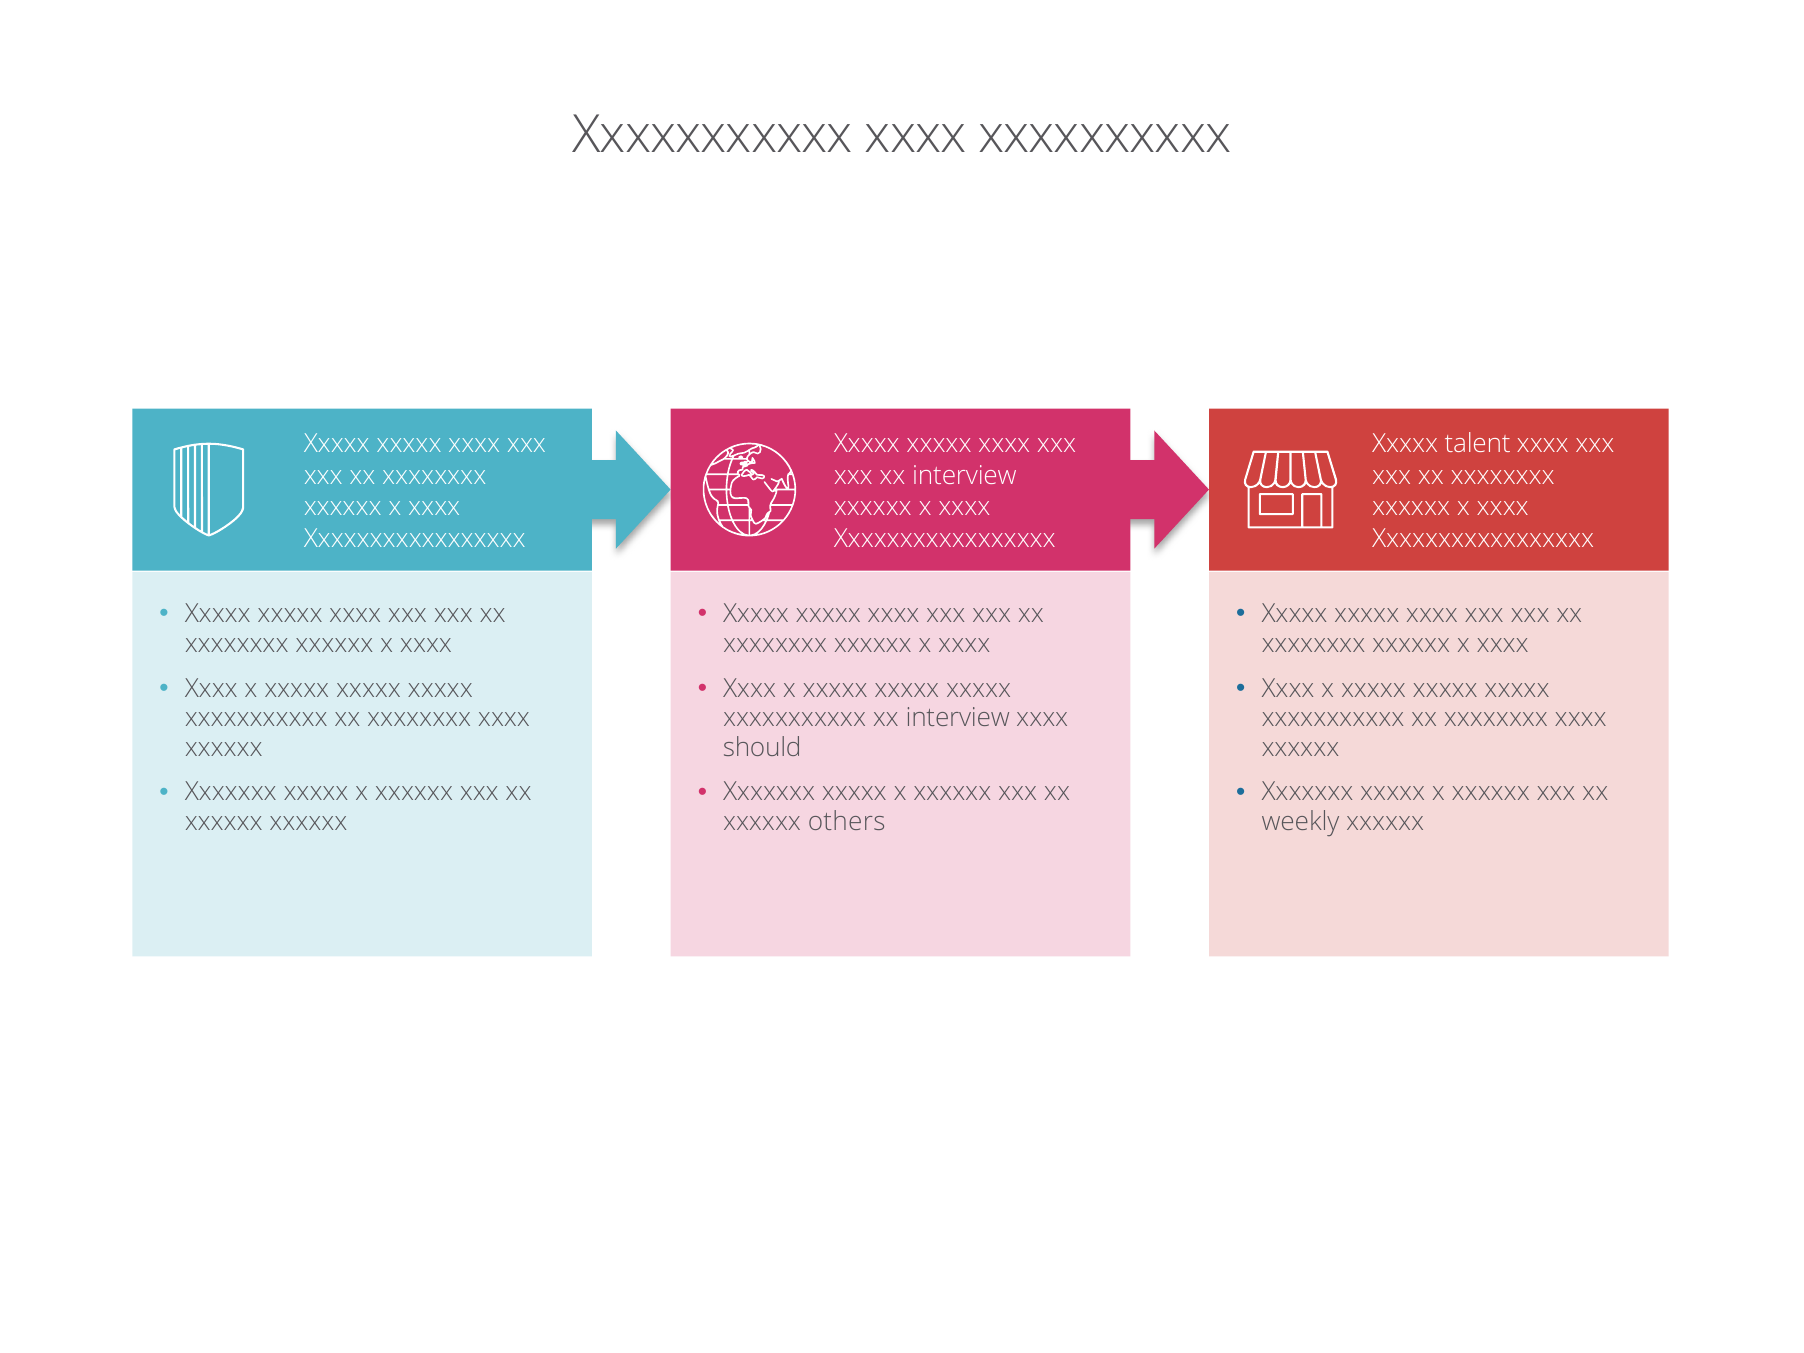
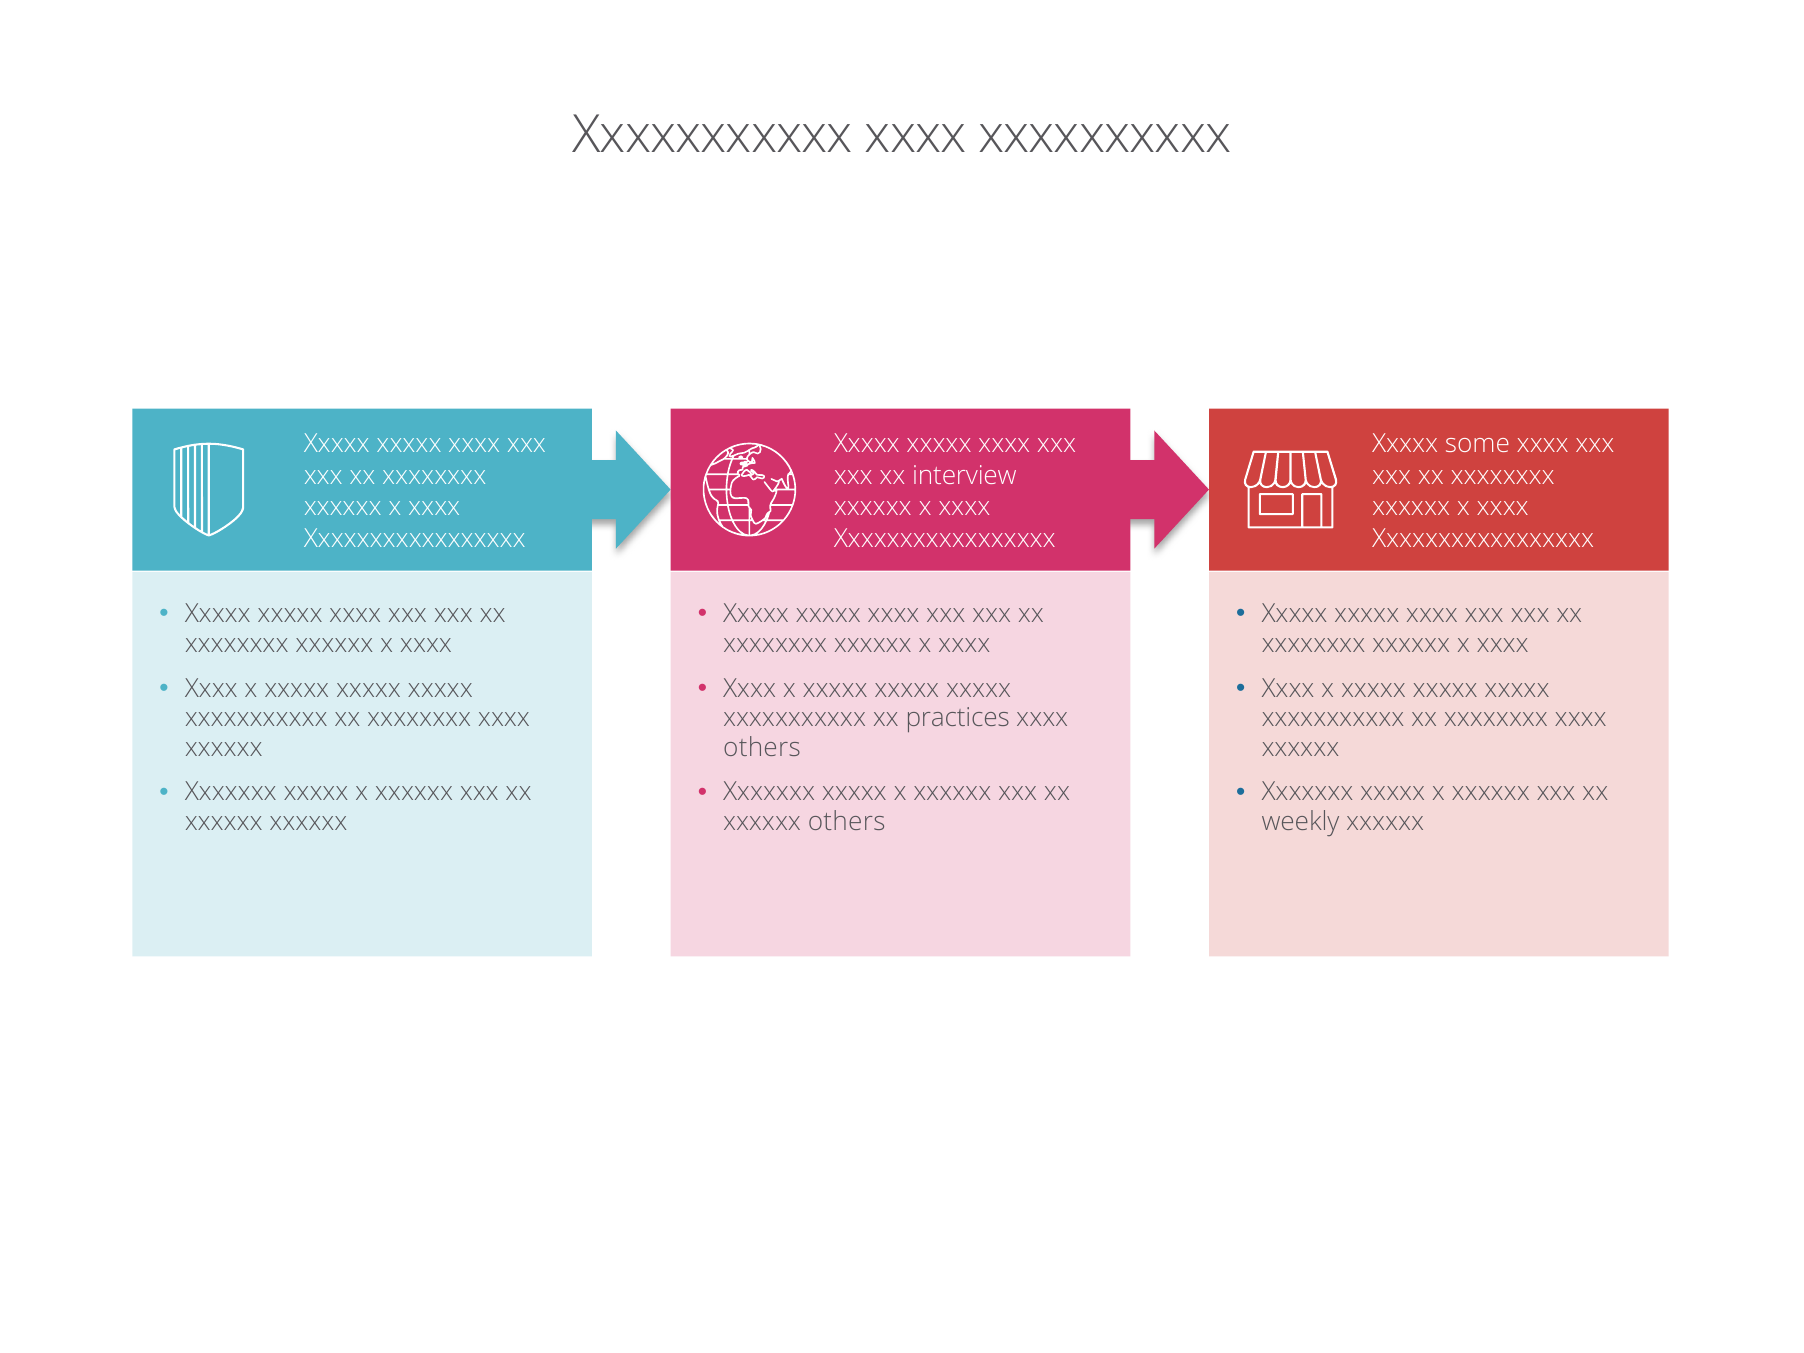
talent: talent -> some
xxxxxxxxxxx xx interview: interview -> practices
should at (762, 748): should -> others
